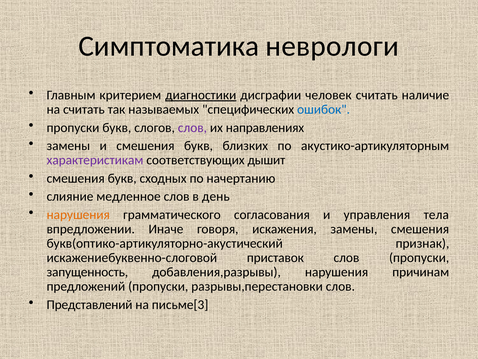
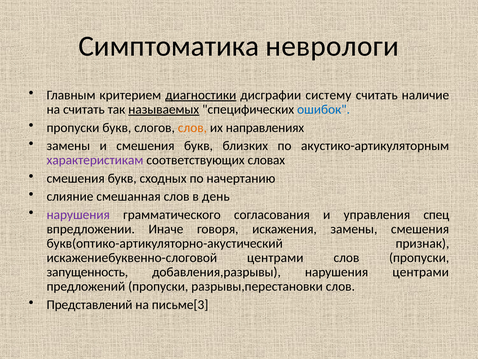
человек: человек -> систему
называемых underline: none -> present
слов at (192, 127) colour: purple -> orange
дышит: дышит -> словах
медленное: медленное -> смешанная
нарушения at (78, 214) colour: orange -> purple
тела: тела -> спец
искажениебуквенно-слоговой приставок: приставок -> центрами
нарушения причинам: причинам -> центрами
